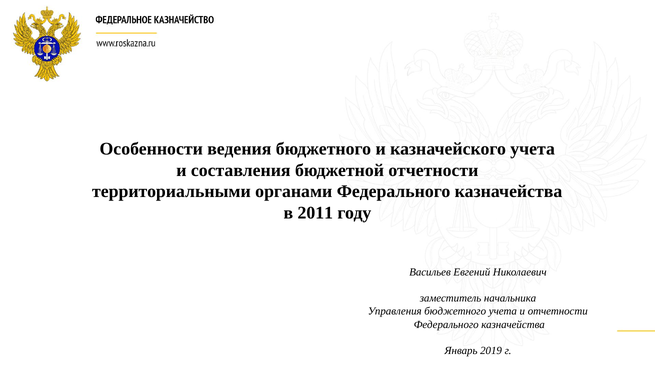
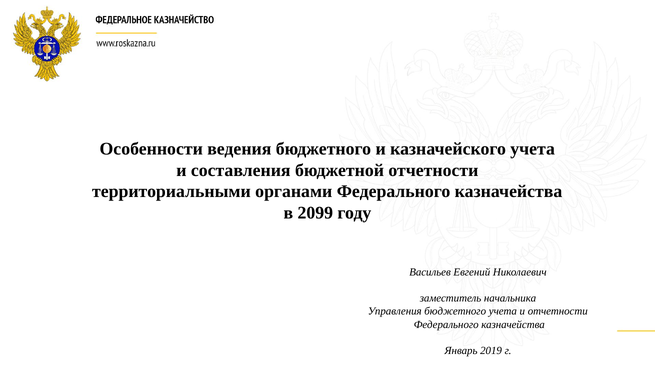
2011: 2011 -> 2099
